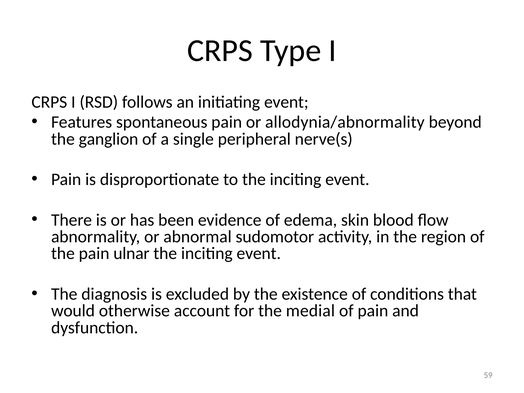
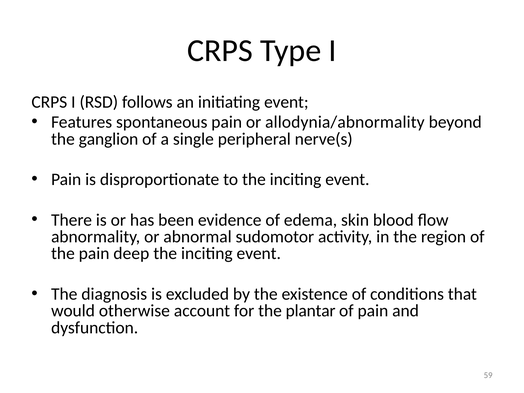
ulnar: ulnar -> deep
medial: medial -> plantar
